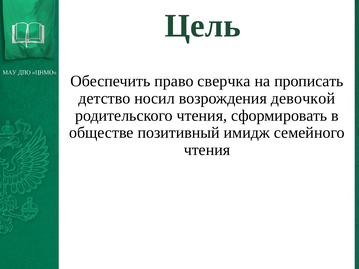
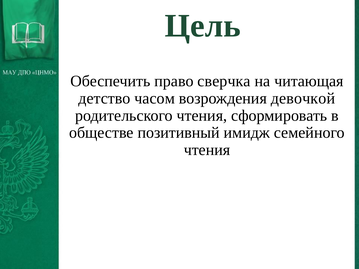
прописать: прописать -> читающая
носил: носил -> часом
